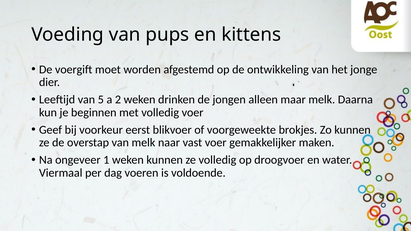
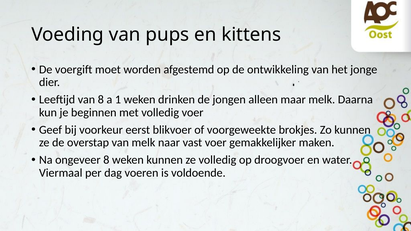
van 5: 5 -> 8
2: 2 -> 1
ongeveer 1: 1 -> 8
